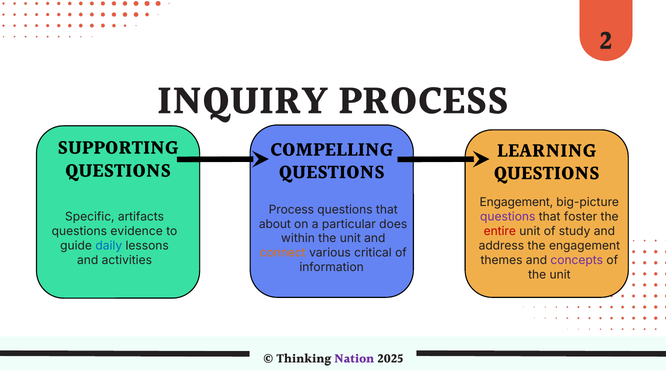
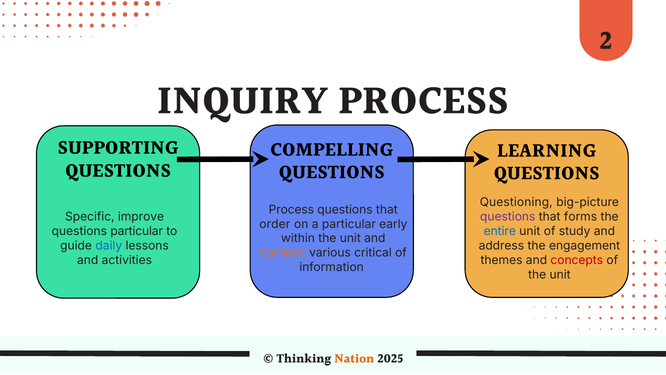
Engagement at (516, 202): Engagement -> Questioning
foster: foster -> forms
artifacts: artifacts -> improve
about: about -> order
does: does -> early
entire colour: red -> blue
questions evidence: evidence -> particular
concepts colour: purple -> red
Nation colour: purple -> orange
